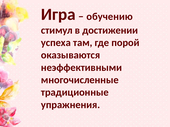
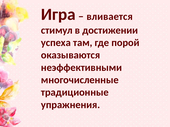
обучению: обучению -> вливается
